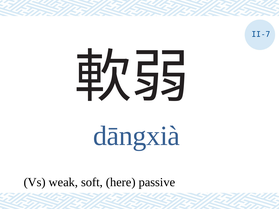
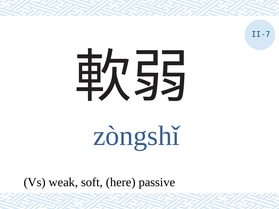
dāngxià: dāngxià -> zòngshǐ
